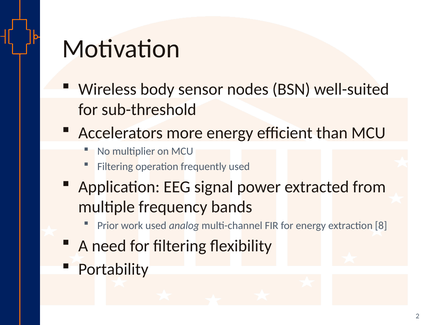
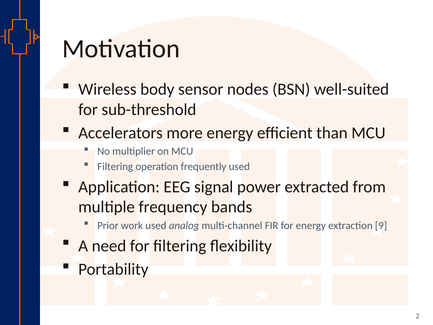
8: 8 -> 9
